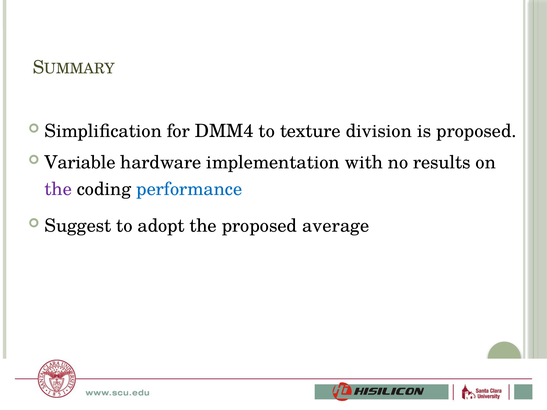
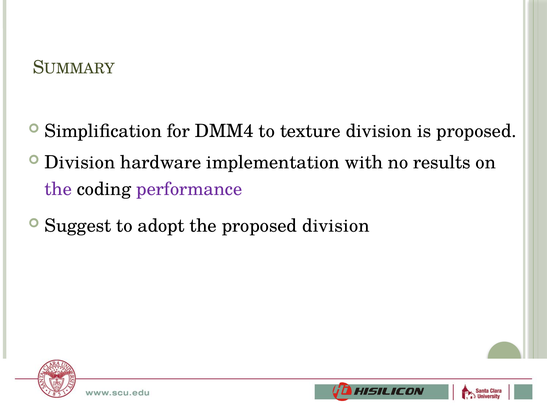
Variable at (80, 163): Variable -> Division
performance colour: blue -> purple
proposed average: average -> division
